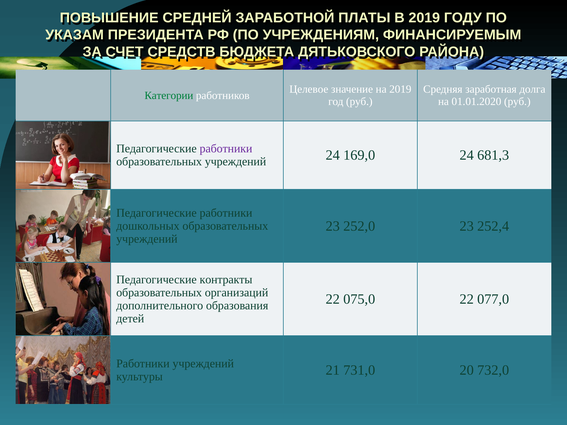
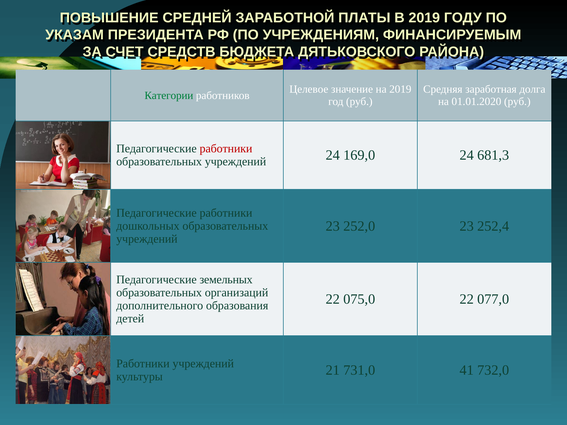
работники at (226, 149) colour: purple -> red
контракты: контракты -> земельных
20: 20 -> 41
